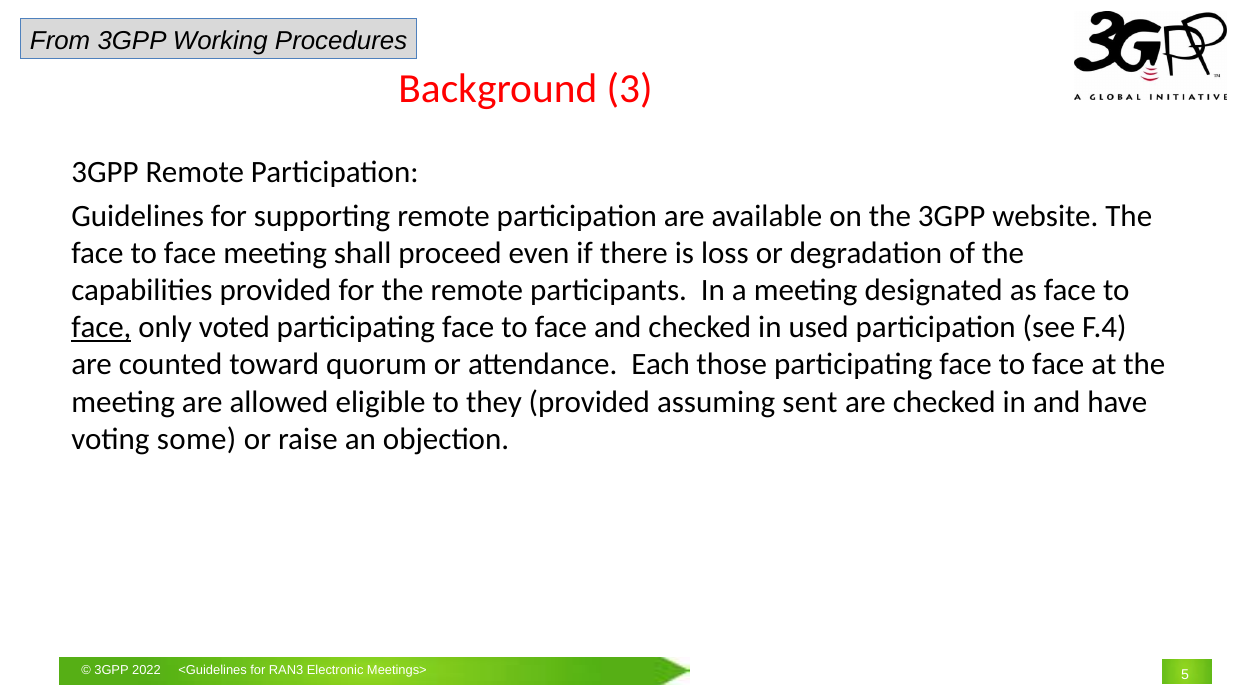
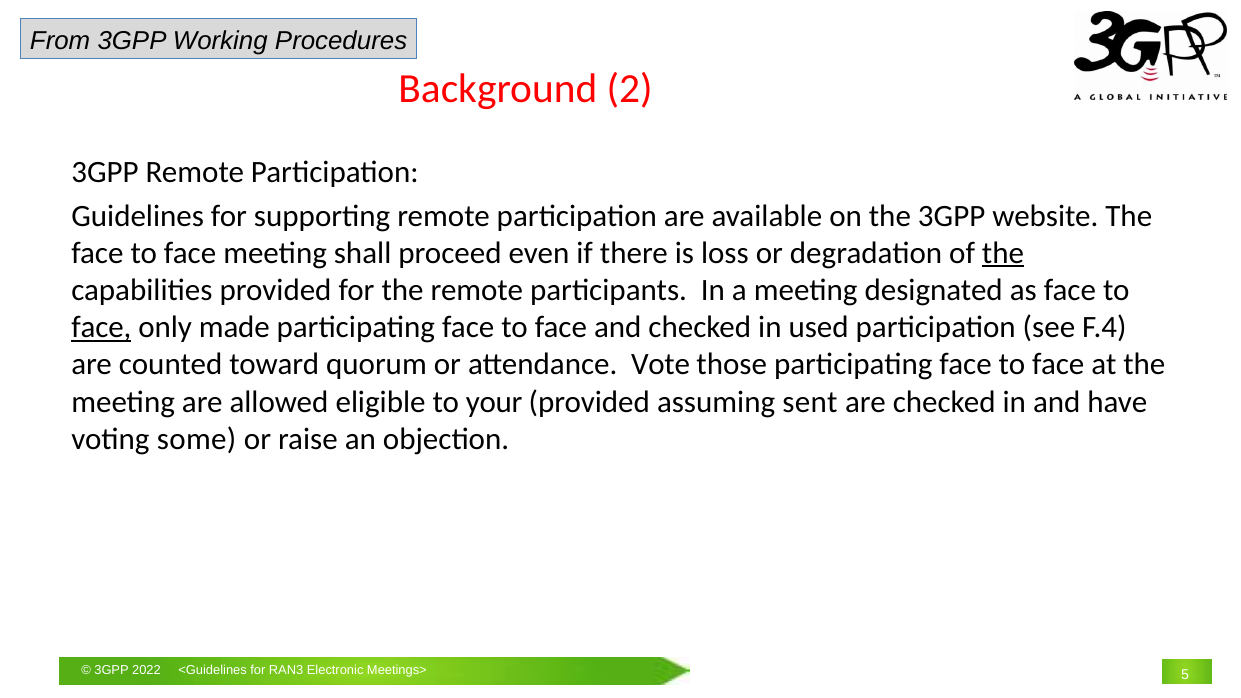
3: 3 -> 2
the at (1003, 253) underline: none -> present
voted: voted -> made
Each: Each -> Vote
they: they -> your
